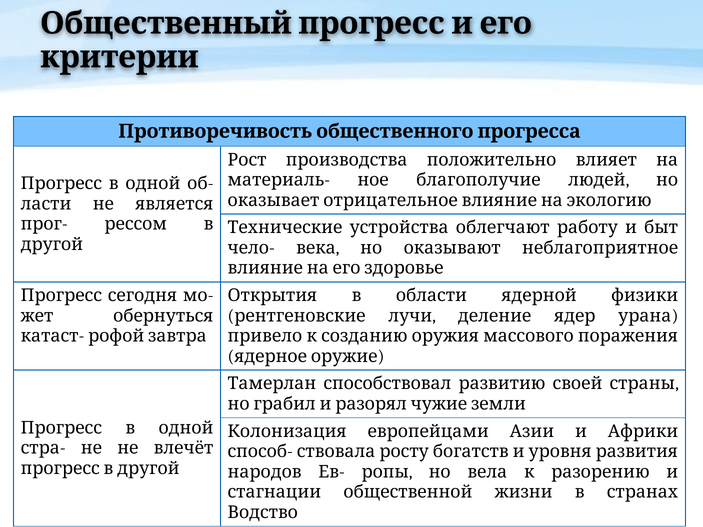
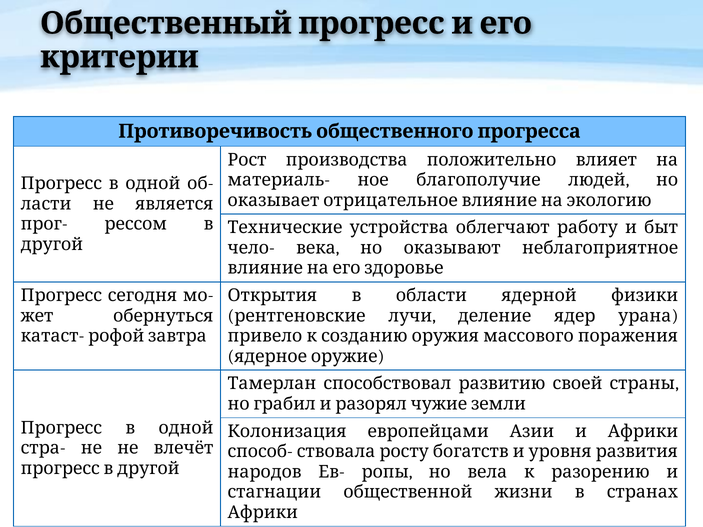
Водство at (263, 513): Водство -> Африки
